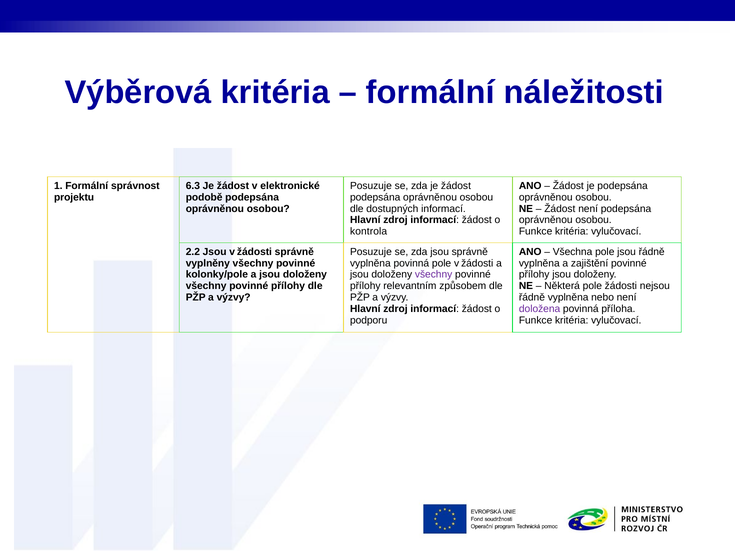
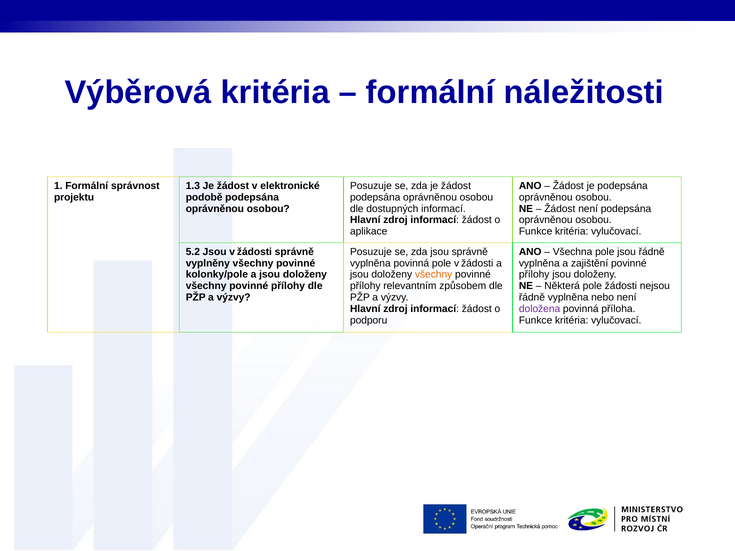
6.3: 6.3 -> 1.3
kontrola: kontrola -> aplikace
2.2: 2.2 -> 5.2
všechny at (434, 275) colour: purple -> orange
